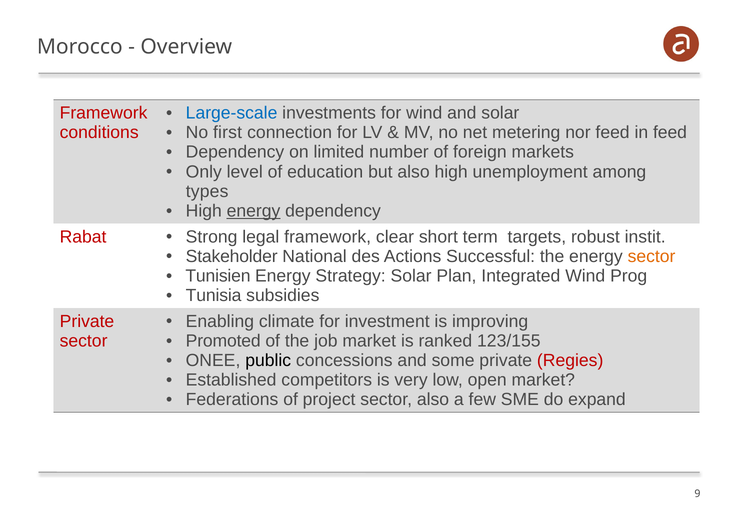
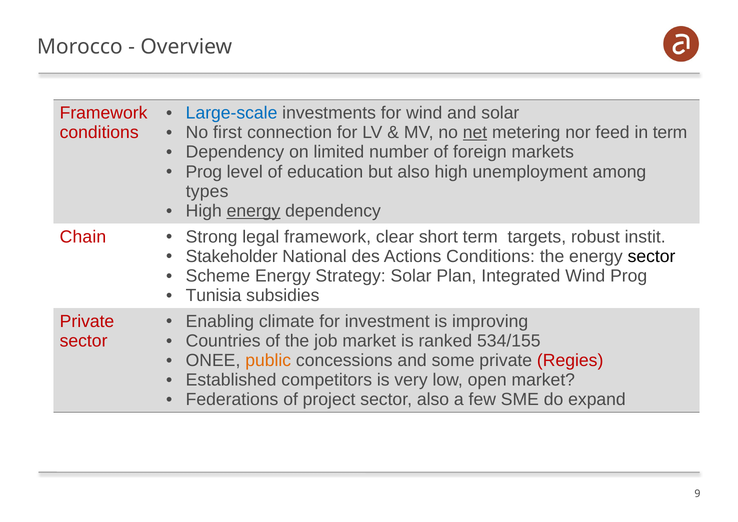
net underline: none -> present
in feed: feed -> term
Only at (204, 172): Only -> Prog
Rabat: Rabat -> Chain
Actions Successful: Successful -> Conditions
sector at (652, 256) colour: orange -> black
Tunisien: Tunisien -> Scheme
Promoted: Promoted -> Countries
123/155: 123/155 -> 534/155
public colour: black -> orange
